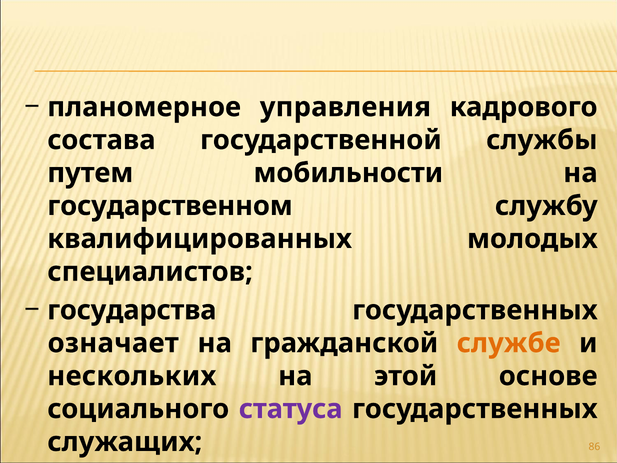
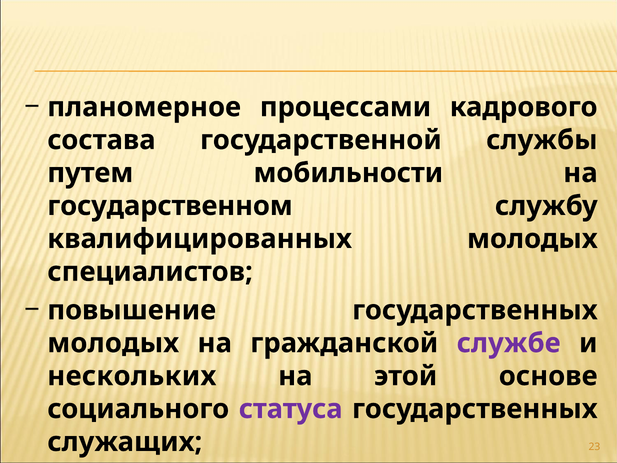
управления: управления -> процессами
государства: государства -> повышение
означает at (113, 343): означает -> молодых
службе colour: orange -> purple
86: 86 -> 23
